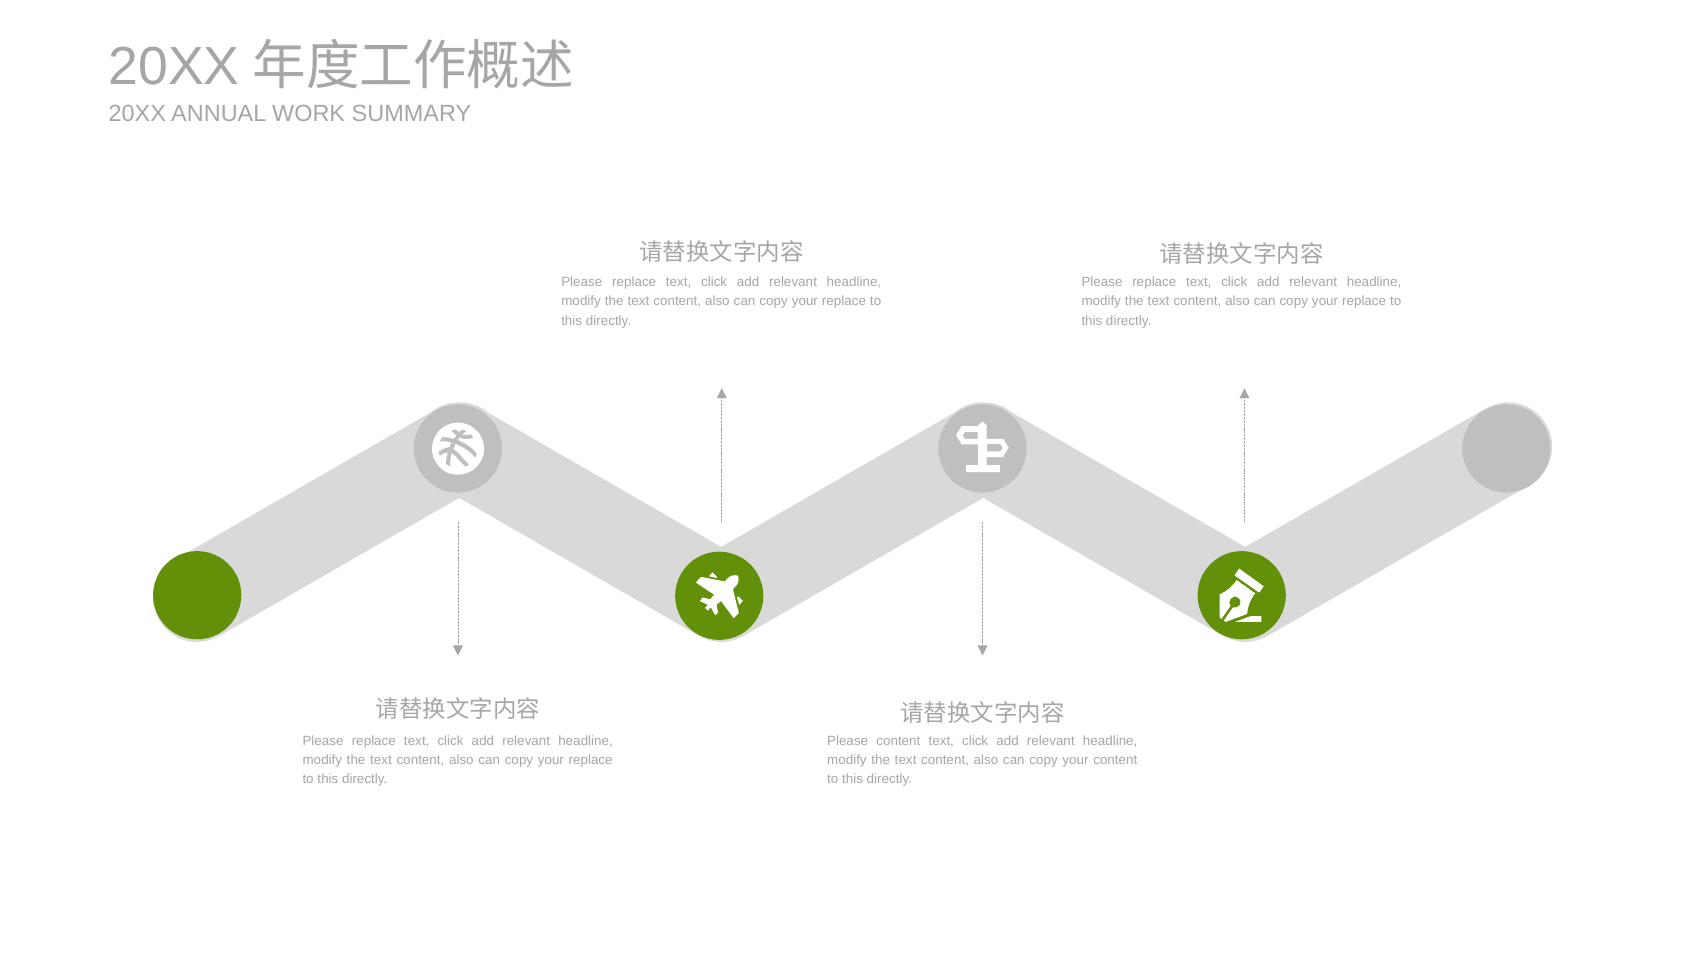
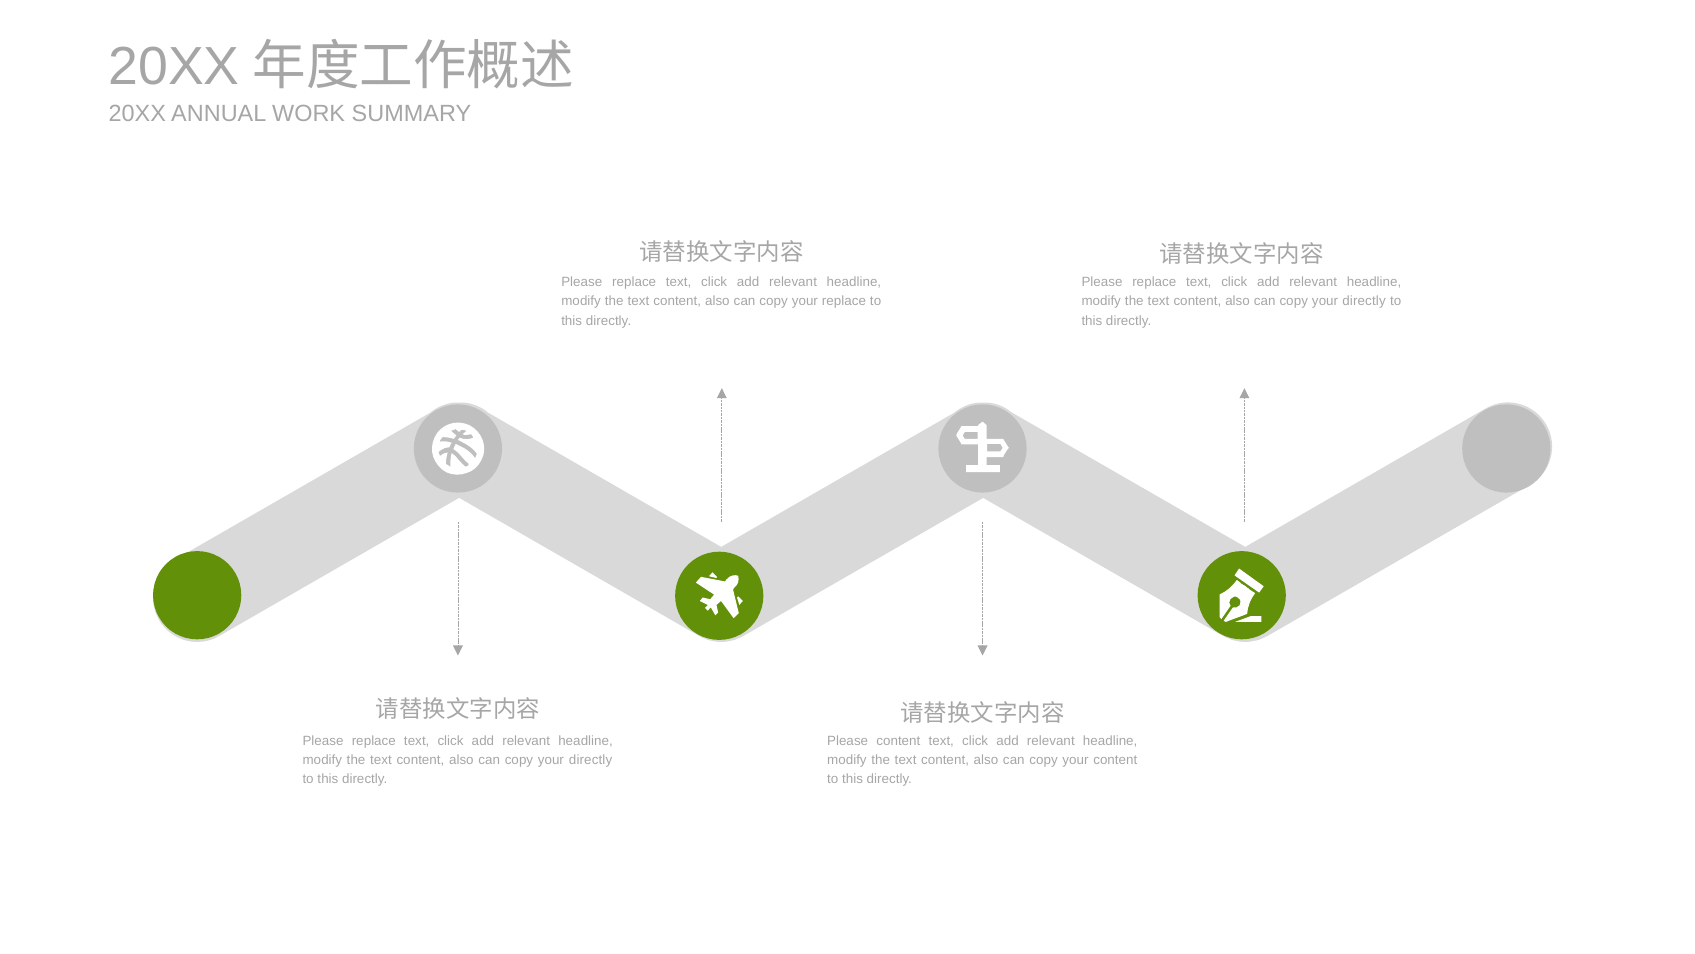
replace at (1364, 301): replace -> directly
replace at (591, 760): replace -> directly
